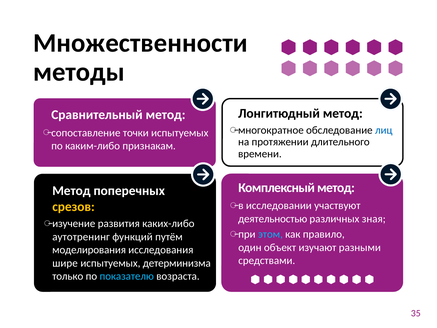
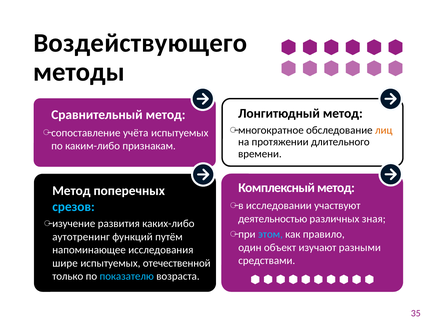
Множественности: Множественности -> Воздействующего
лиц colour: blue -> orange
точки: точки -> учёта
срезов colour: yellow -> light blue
моделирования: моделирования -> напоминающее
детерминизма: детерминизма -> отечественной
